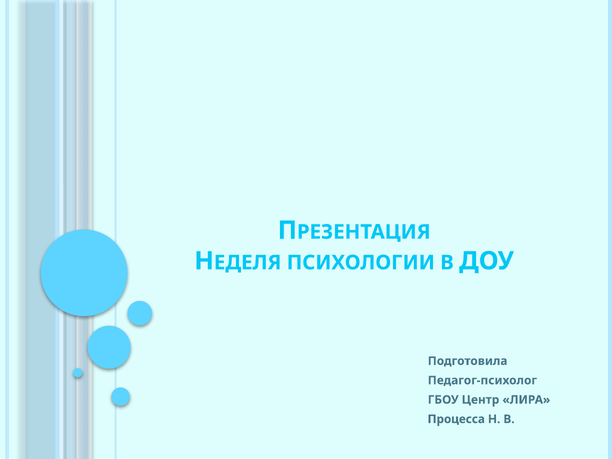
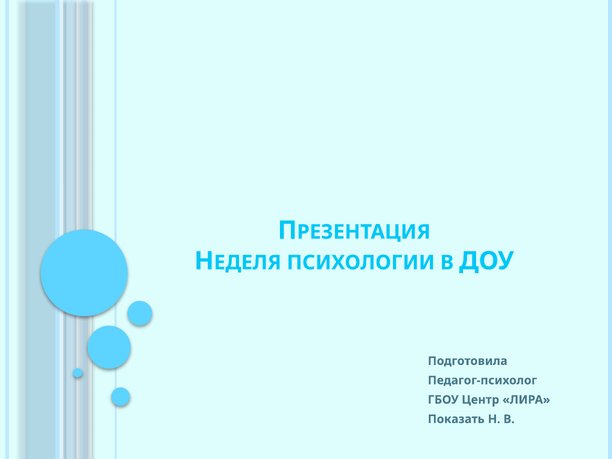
Процесса: Процесса -> Показать
